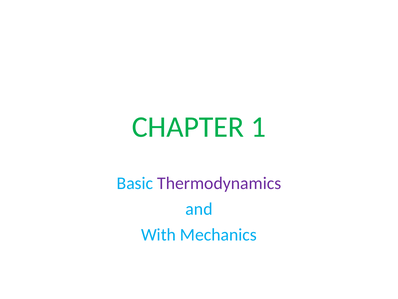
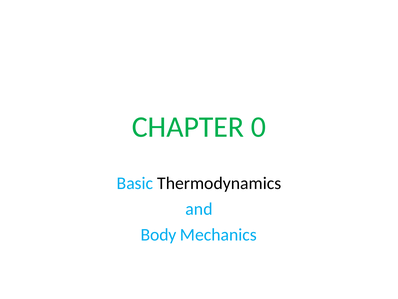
1: 1 -> 0
Thermodynamics colour: purple -> black
With: With -> Body
